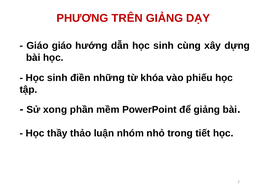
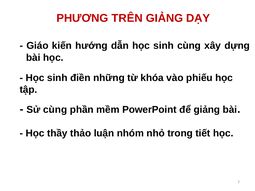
Giáo giáo: giáo -> kiến
Sử xong: xong -> cùng
